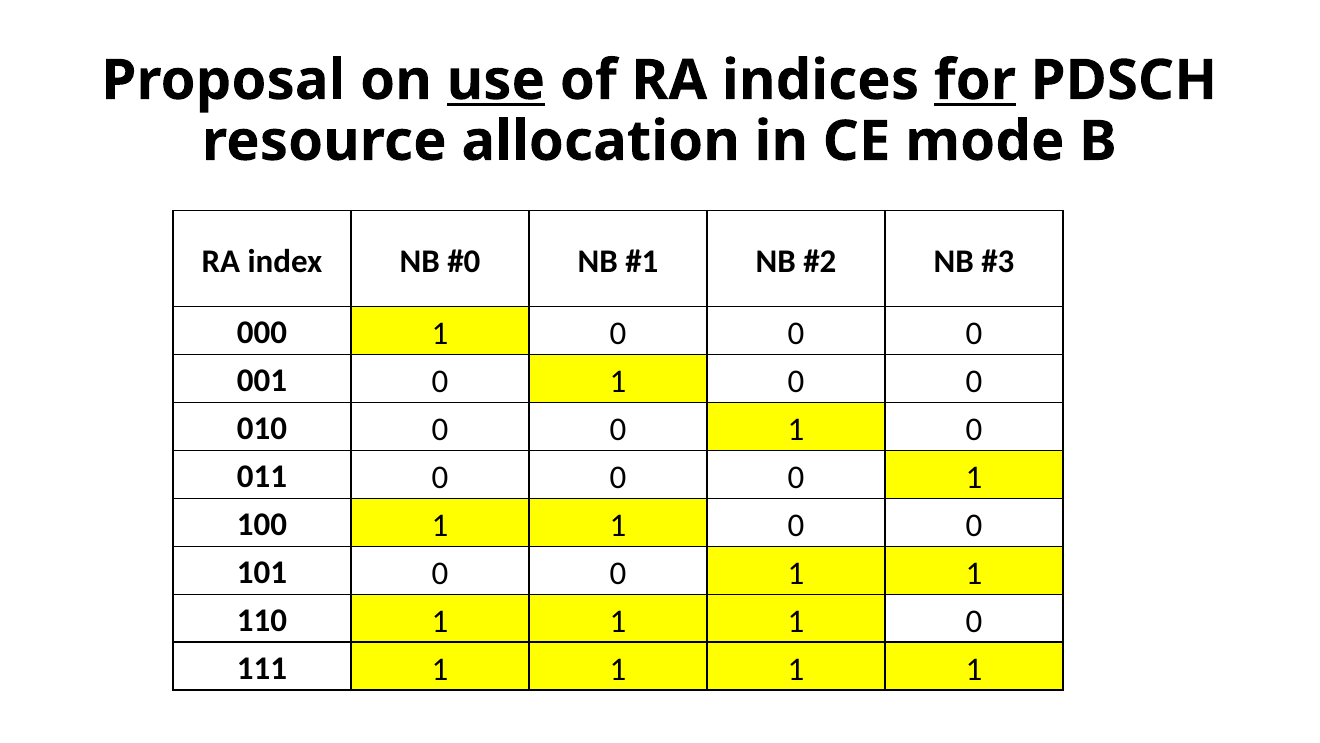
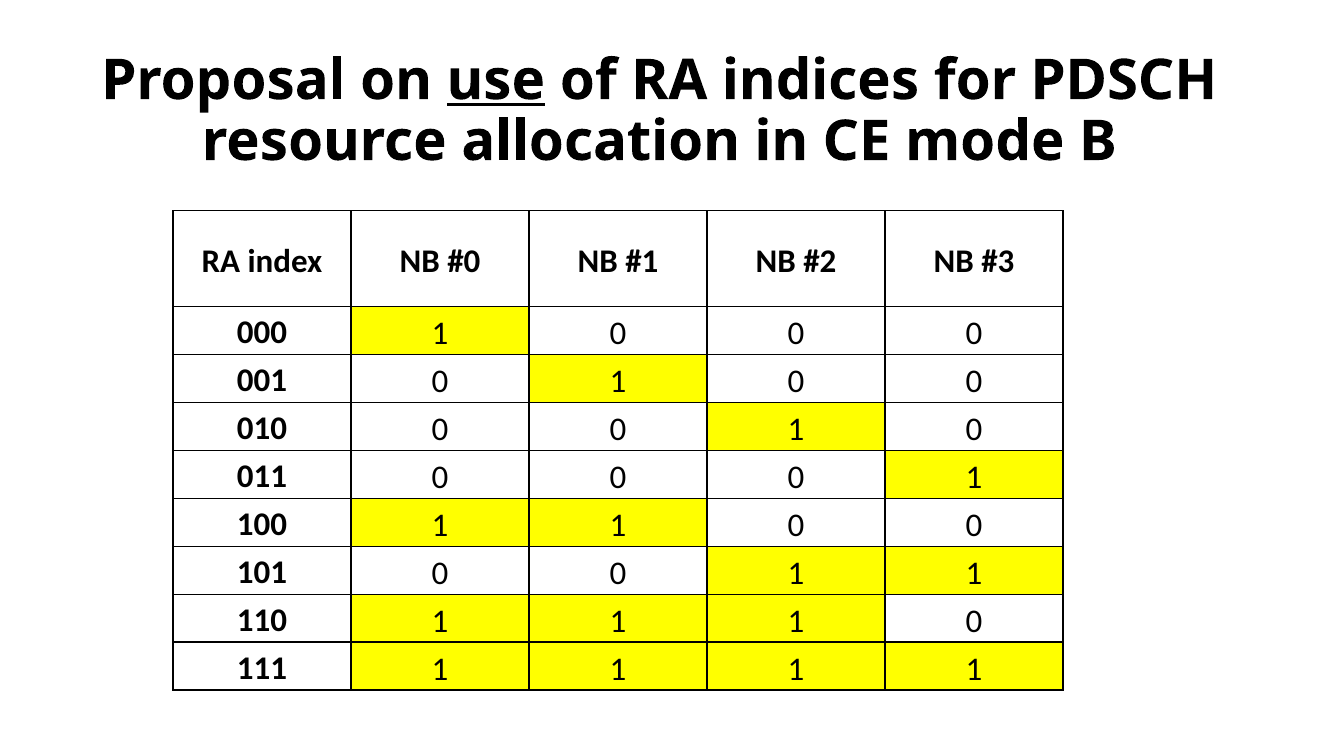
for underline: present -> none
